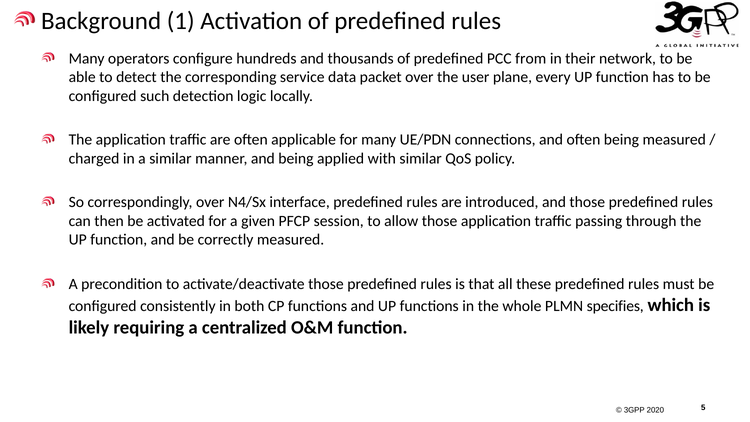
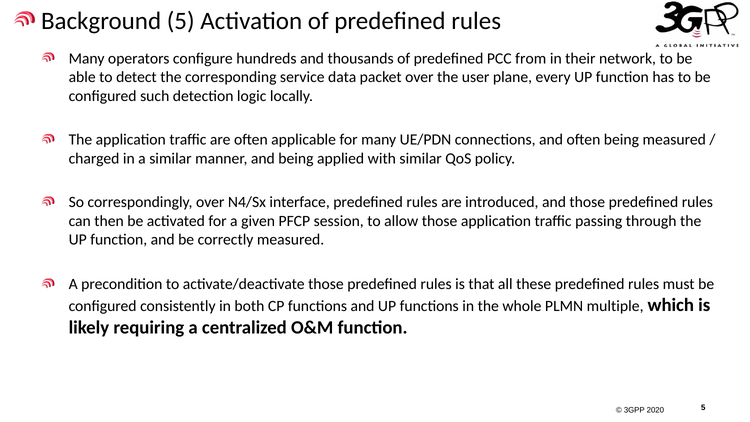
Background 1: 1 -> 5
specifies: specifies -> multiple
